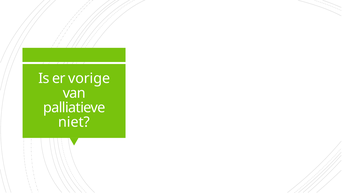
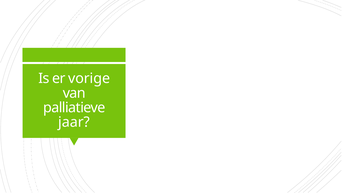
niet: niet -> jaar
